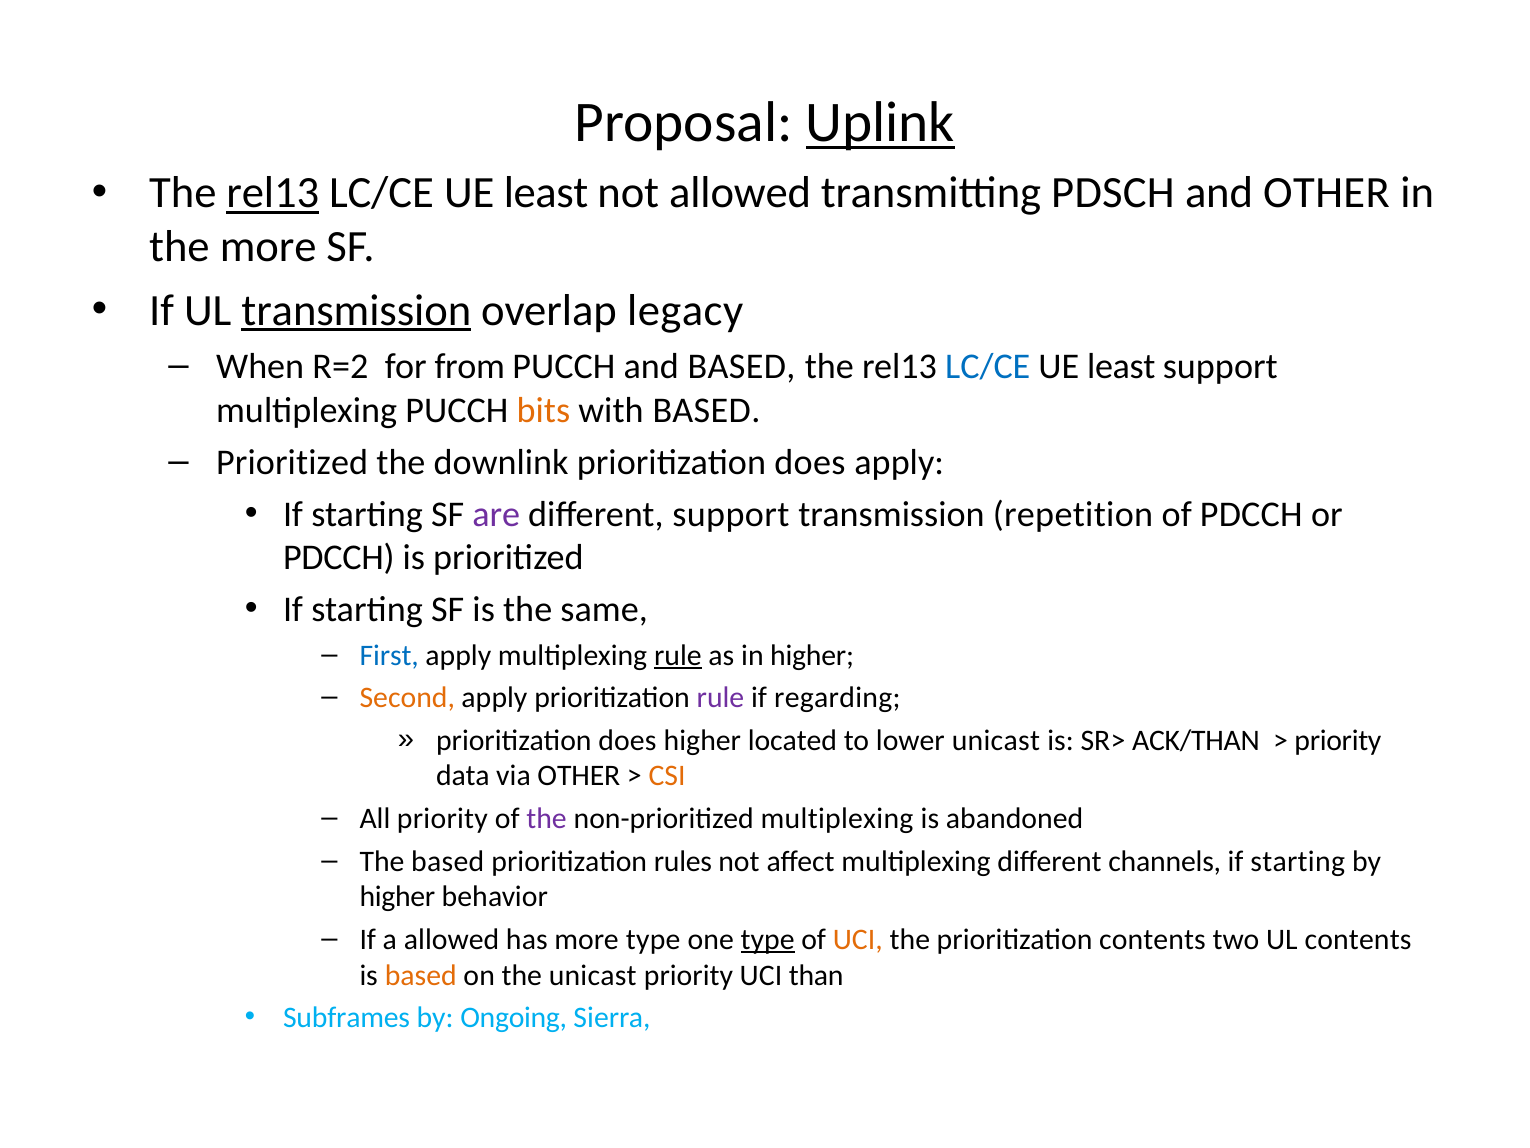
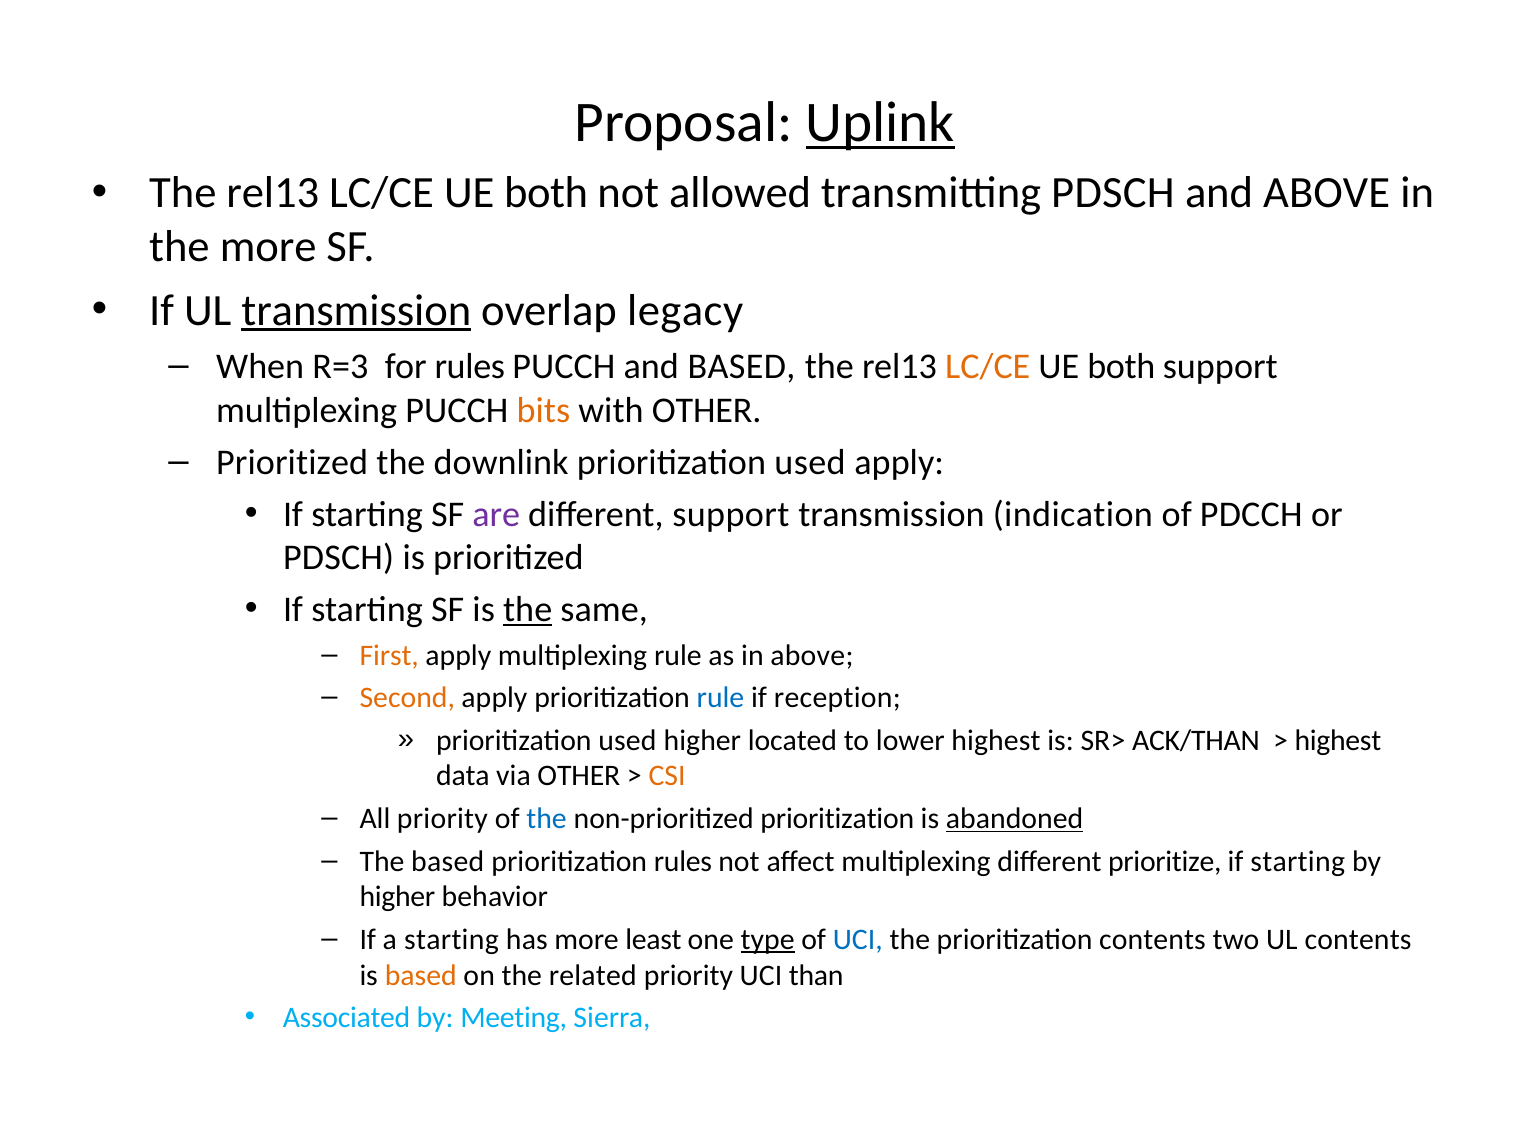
rel13 at (273, 193) underline: present -> none
least at (546, 193): least -> both
and OTHER: OTHER -> ABOVE
R=2: R=2 -> R=3
for from: from -> rules
LC/CE at (988, 367) colour: blue -> orange
least at (1121, 367): least -> both
with BASED: BASED -> OTHER
does at (810, 462): does -> used
repetition: repetition -> indication
PDCCH at (339, 557): PDCCH -> PDSCH
the at (528, 609) underline: none -> present
First colour: blue -> orange
rule at (678, 655) underline: present -> none
in higher: higher -> above
rule at (720, 698) colour: purple -> blue
regarding: regarding -> reception
does at (627, 740): does -> used
lower unicast: unicast -> highest
priority at (1338, 740): priority -> highest
the at (547, 818) colour: purple -> blue
non-prioritized multiplexing: multiplexing -> prioritization
abandoned underline: none -> present
channels: channels -> prioritize
a allowed: allowed -> starting
more type: type -> least
UCI at (858, 939) colour: orange -> blue
the unicast: unicast -> related
Subframes: Subframes -> Associated
Ongoing: Ongoing -> Meeting
